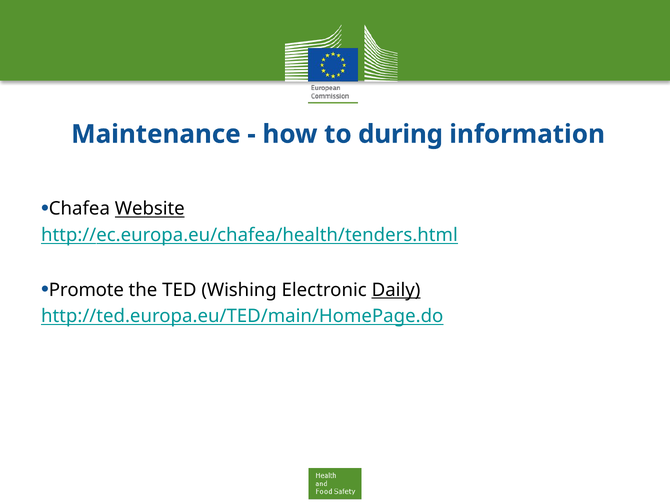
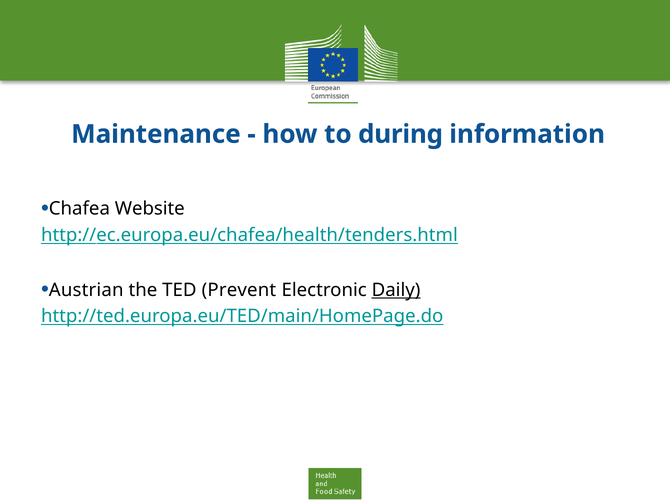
Website underline: present -> none
Promote: Promote -> Austrian
Wishing: Wishing -> Prevent
